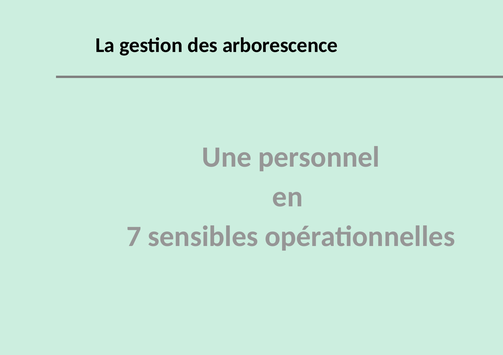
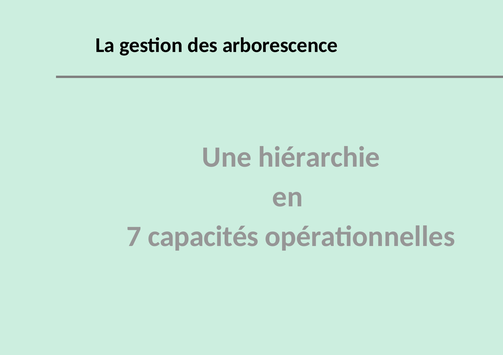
personnel: personnel -> hiérarchie
sensibles: sensibles -> capacités
